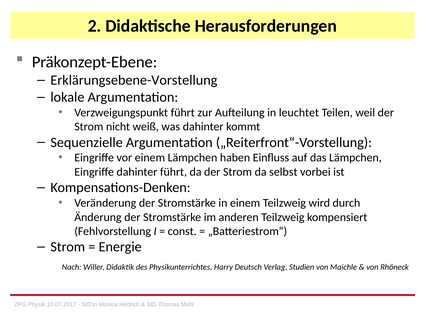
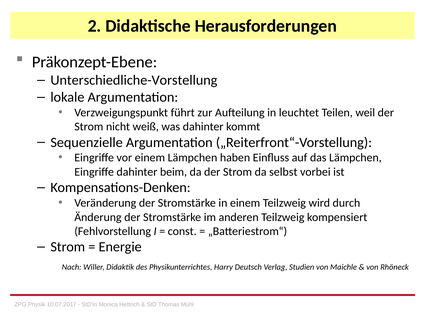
Erklärungsebene-Vorstellung: Erklärungsebene-Vorstellung -> Unterschiedliche-Vorstellung
dahinter führt: führt -> beim
